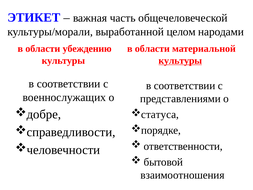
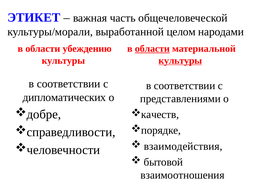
области at (152, 49) underline: none -> present
военнослужащих: военнослужащих -> дипломатических
статуса: статуса -> качеств
ответственности: ответственности -> взаимодействия
